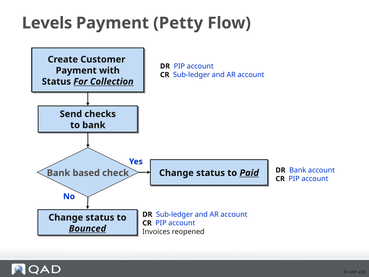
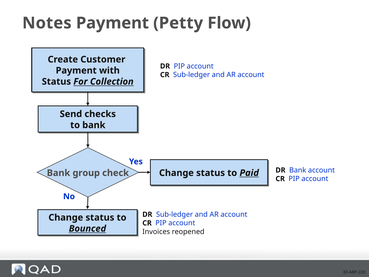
Levels: Levels -> Notes
based: based -> group
